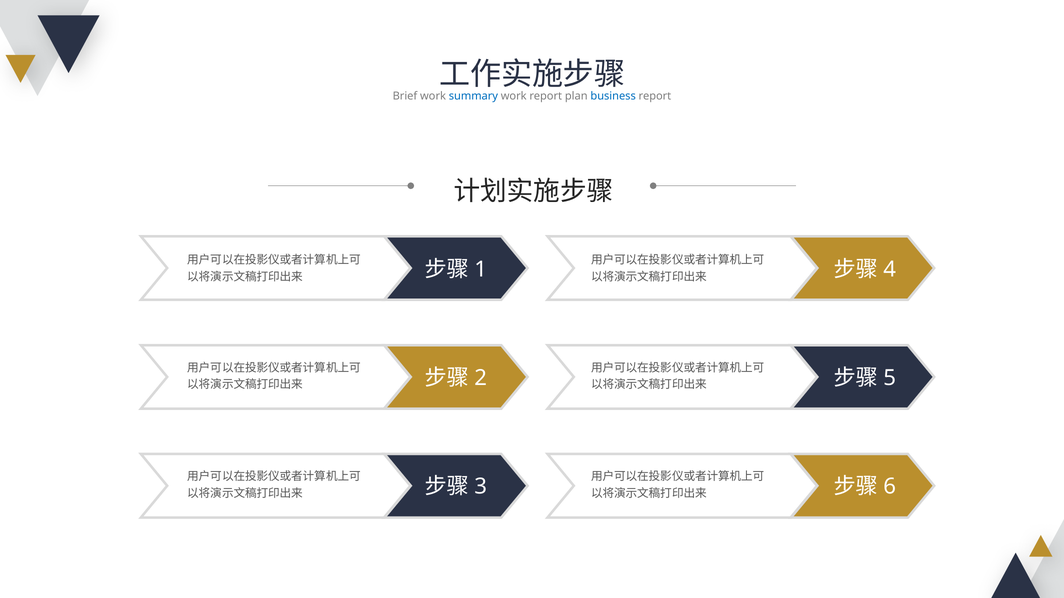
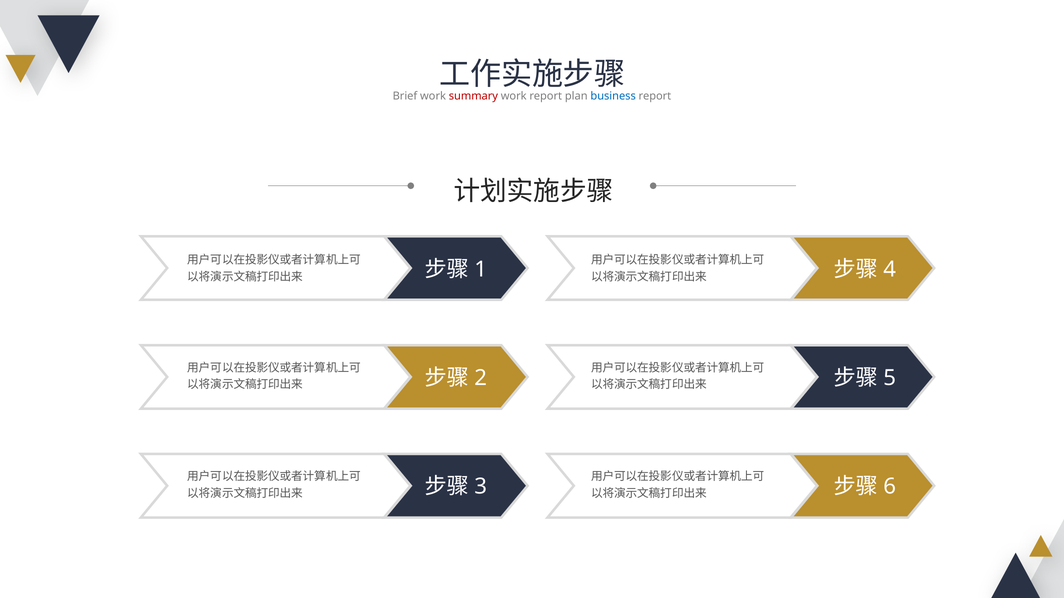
summary colour: blue -> red
